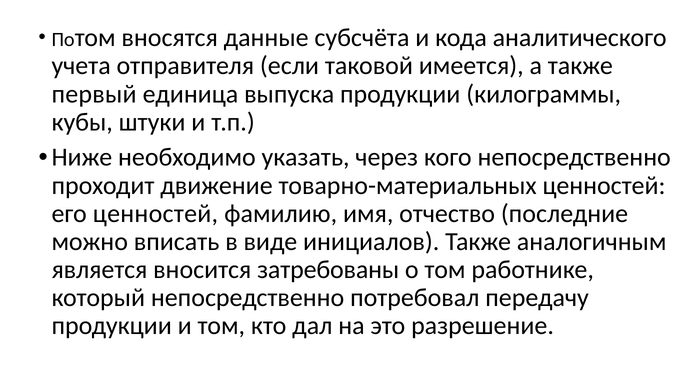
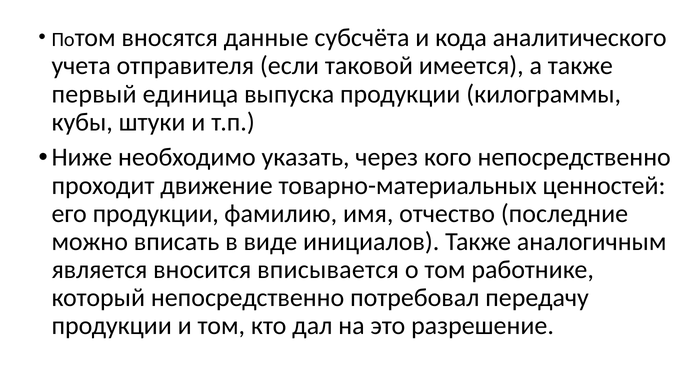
его ценностей: ценностей -> продукции
затребованы: затребованы -> вписывается
